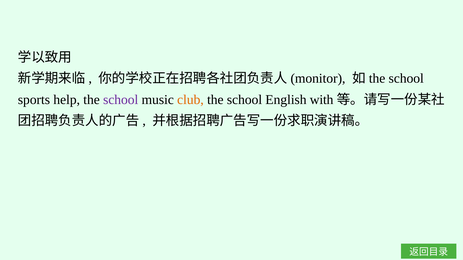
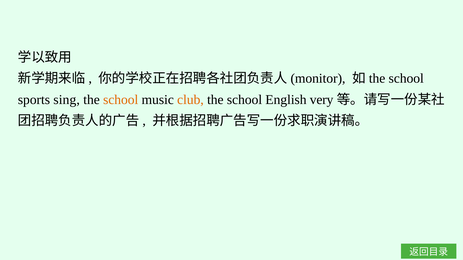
help: help -> sing
school at (121, 100) colour: purple -> orange
with: with -> very
